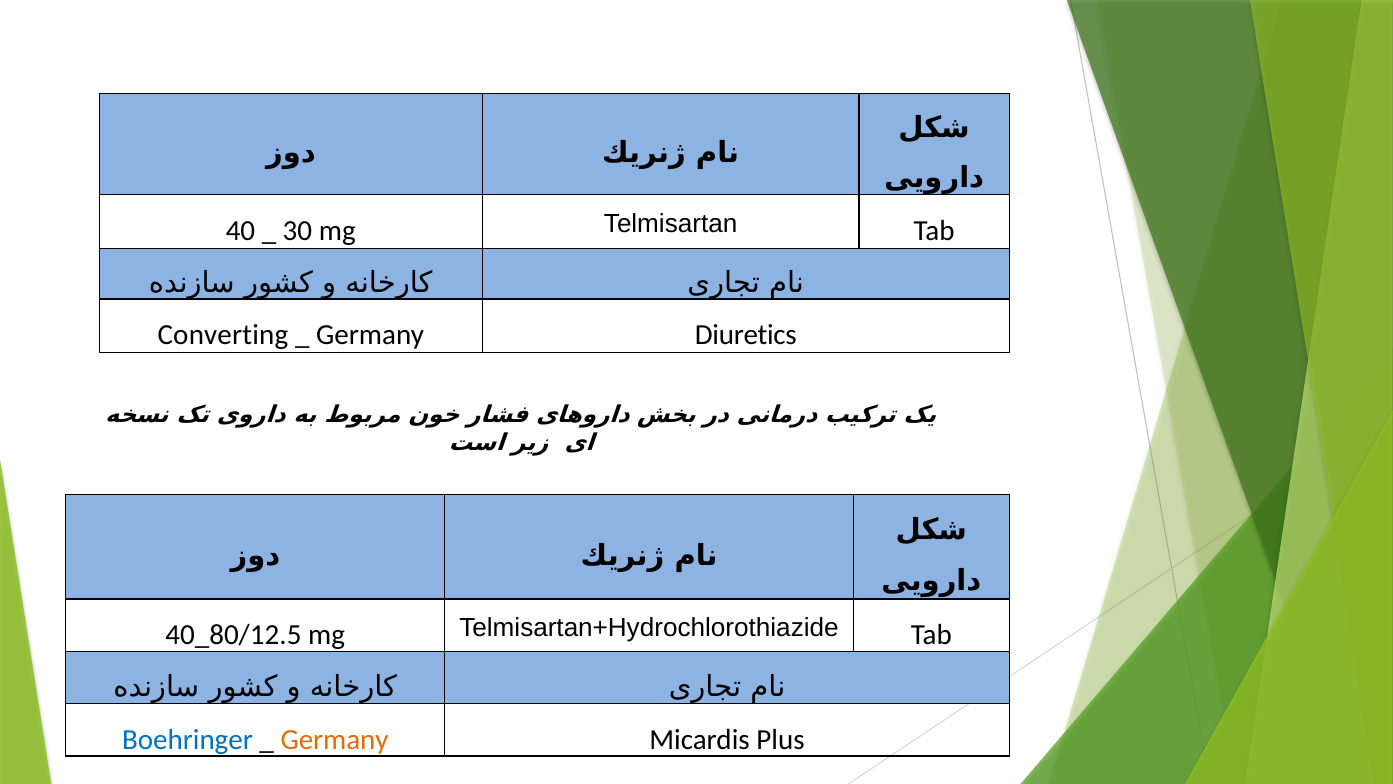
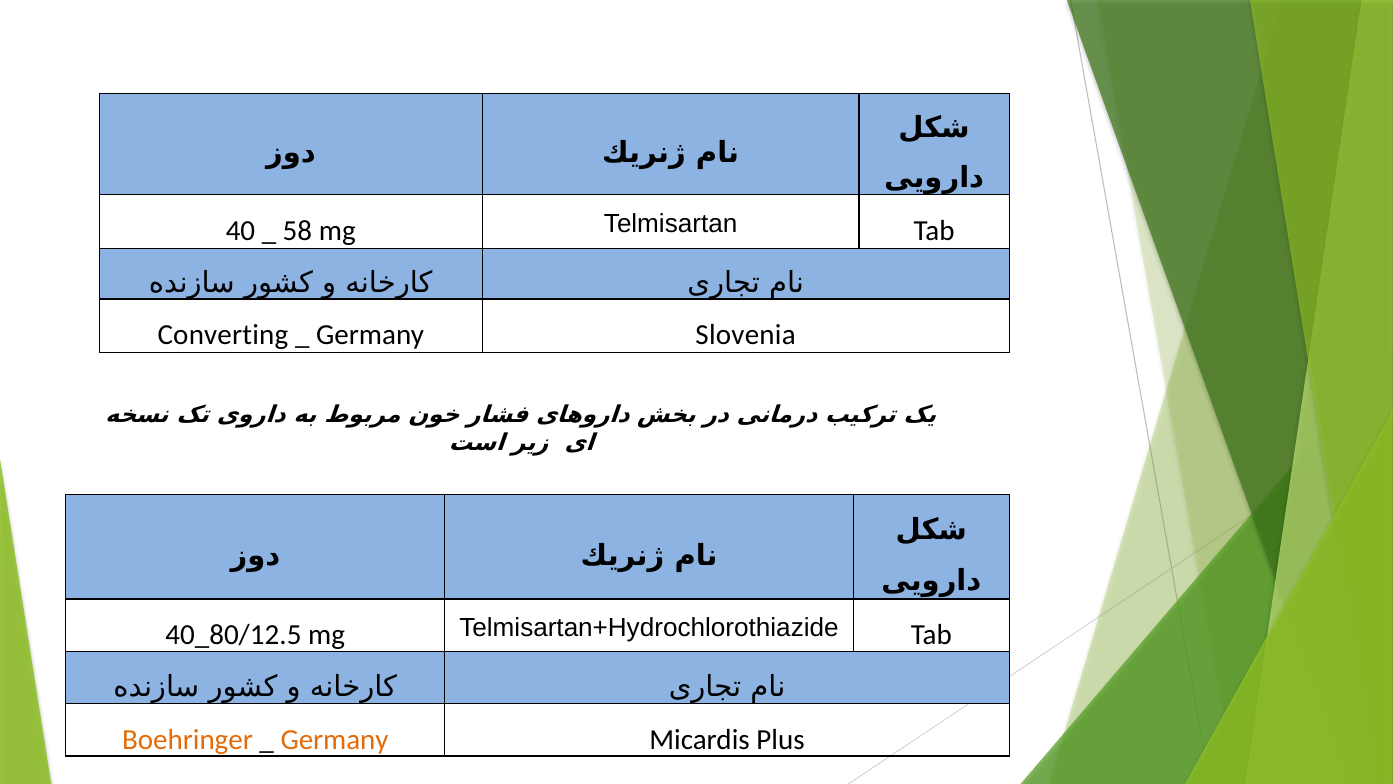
30: 30 -> 58
Diuretics: Diuretics -> Slovenia
Boehringer colour: blue -> orange
